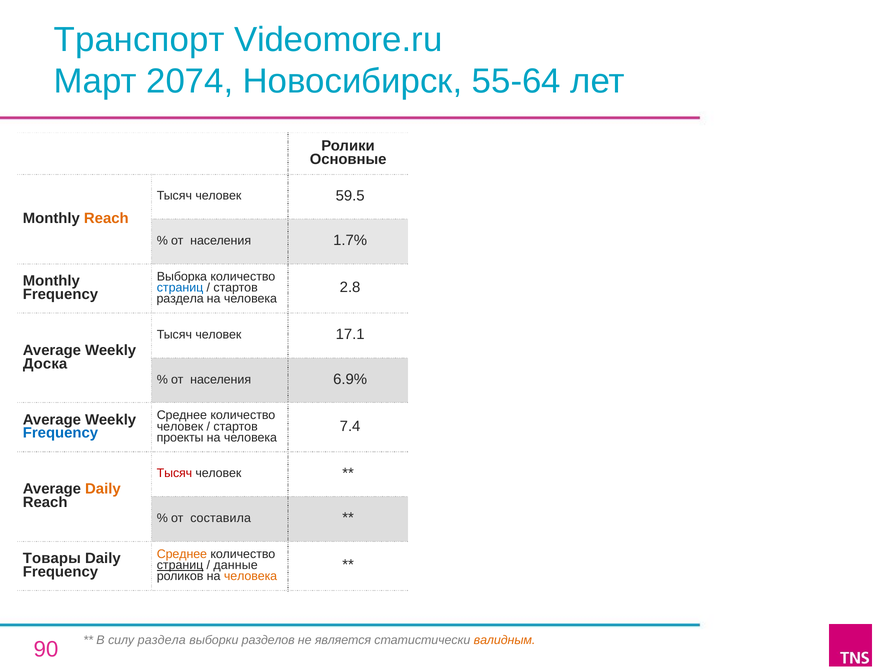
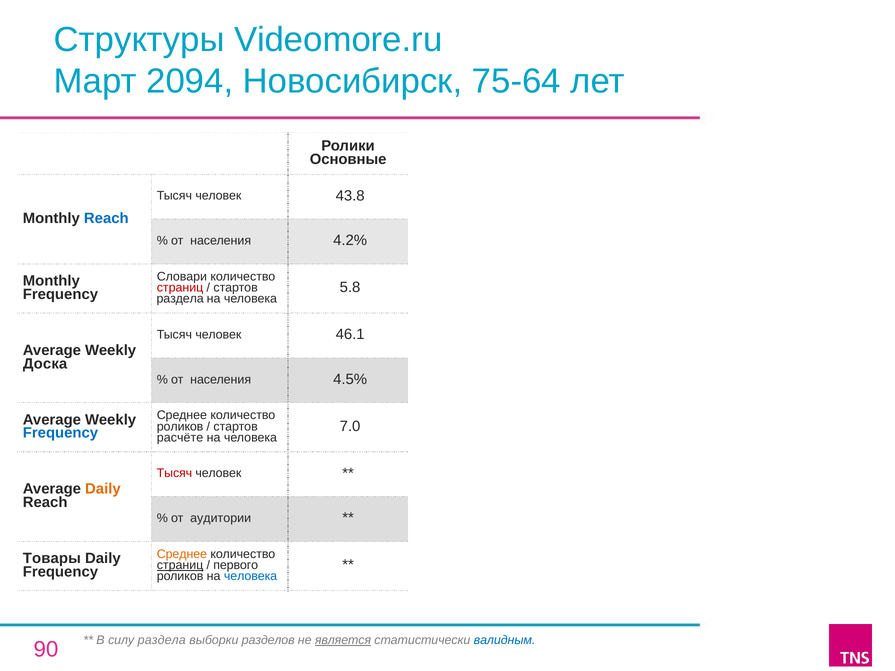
Транспорт: Транспорт -> Структуры
2074: 2074 -> 2094
55-64: 55-64 -> 75-64
59.5: 59.5 -> 43.8
Reach at (106, 218) colour: orange -> blue
1.7%: 1.7% -> 4.2%
Выборка: Выборка -> Словари
2.8: 2.8 -> 5.8
страниц at (180, 288) colour: blue -> red
17.1: 17.1 -> 46.1
6.9%: 6.9% -> 4.5%
7.4: 7.4 -> 7.0
человек at (180, 427): человек -> роликов
проекты: проекты -> расчёте
составила: составила -> аудитории
данные: данные -> первого
человека at (250, 576) colour: orange -> blue
является underline: none -> present
валидным colour: orange -> blue
